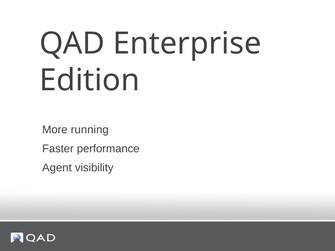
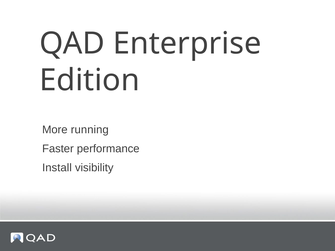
Agent: Agent -> Install
